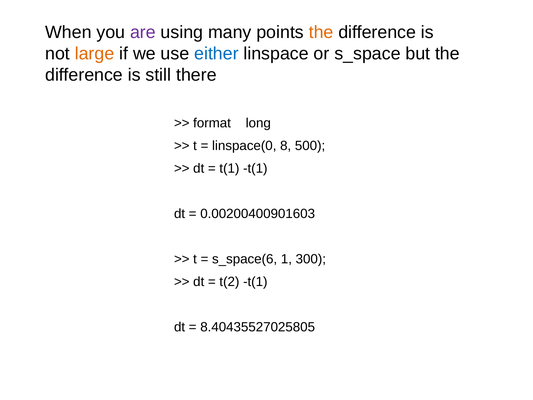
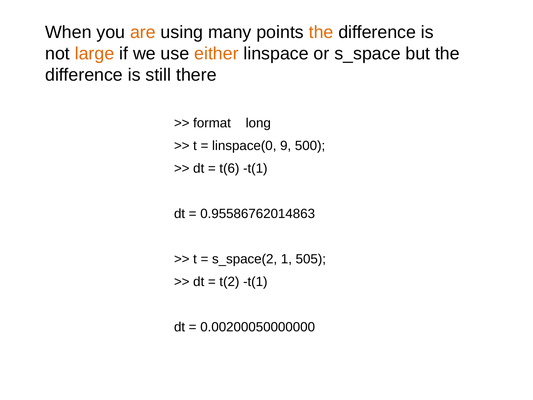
are colour: purple -> orange
either colour: blue -> orange
8: 8 -> 9
t(1 at (229, 168): t(1 -> t(6
0.00200400901603: 0.00200400901603 -> 0.95586762014863
s_space(6: s_space(6 -> s_space(2
300: 300 -> 505
8.40435527025805: 8.40435527025805 -> 0.00200050000000
